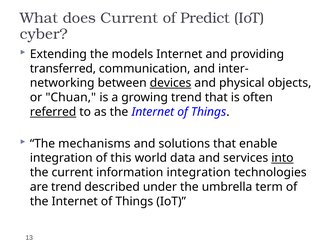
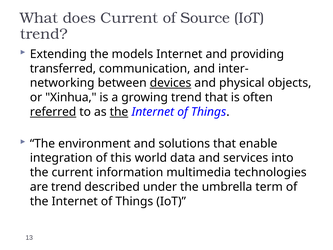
Predict: Predict -> Source
cyber at (44, 34): cyber -> trend
Chuan: Chuan -> Xinhua
the at (119, 112) underline: none -> present
mechanisms: mechanisms -> environment
into underline: present -> none
information integration: integration -> multimedia
